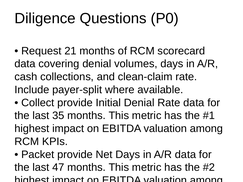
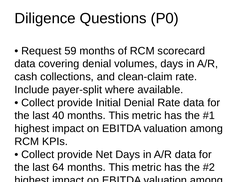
21: 21 -> 59
35: 35 -> 40
Packet at (38, 155): Packet -> Collect
47: 47 -> 64
